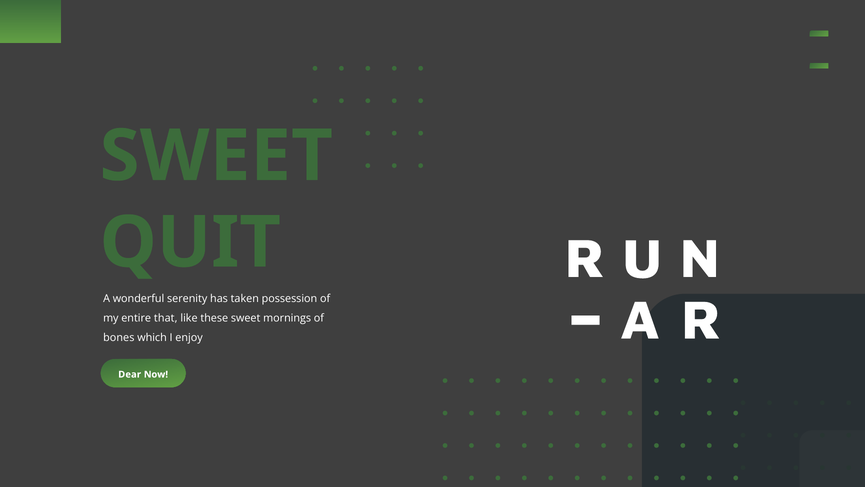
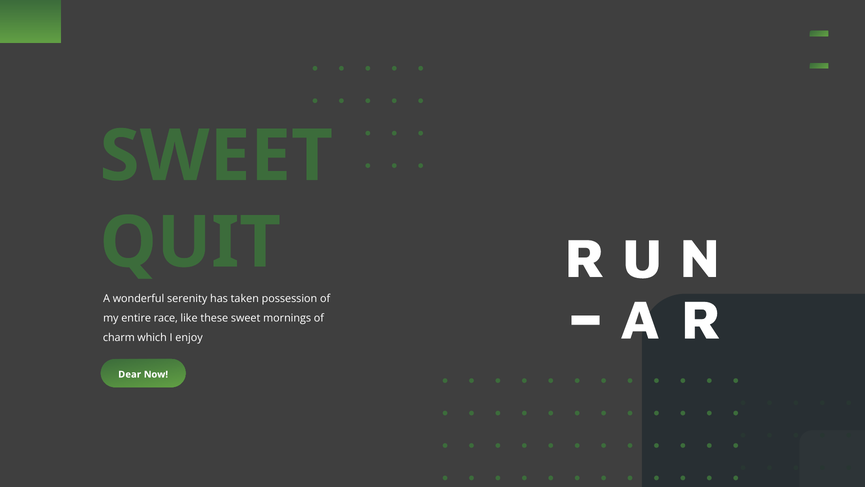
that: that -> race
bones: bones -> charm
